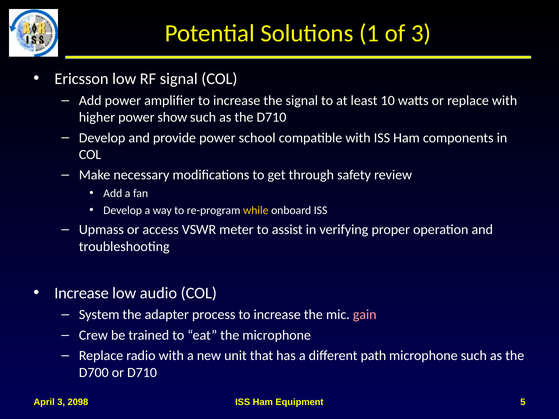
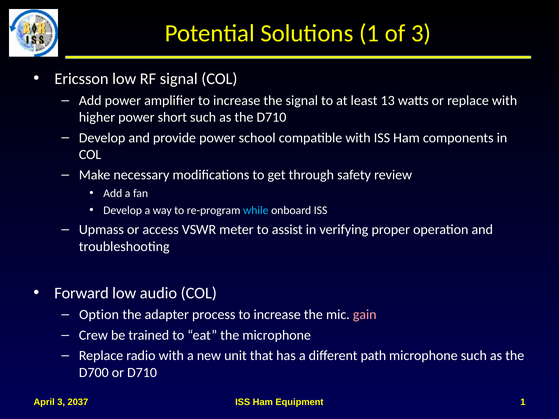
10: 10 -> 13
show: show -> short
while colour: yellow -> light blue
Increase at (82, 293): Increase -> Forward
System: System -> Option
2098: 2098 -> 2037
Equipment 5: 5 -> 1
